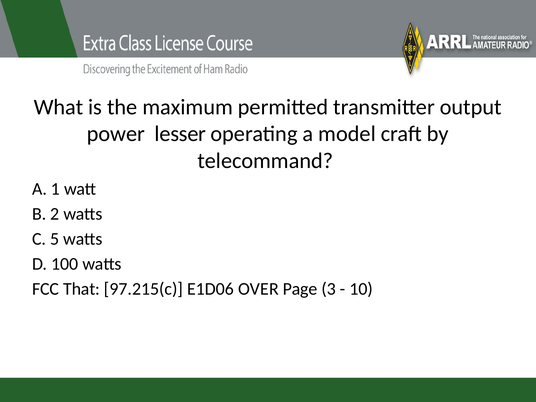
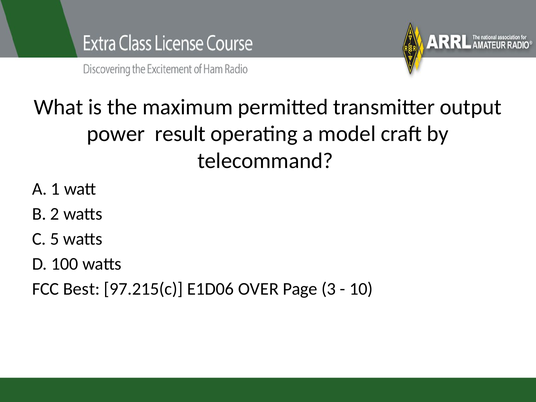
lesser: lesser -> result
That: That -> Best
